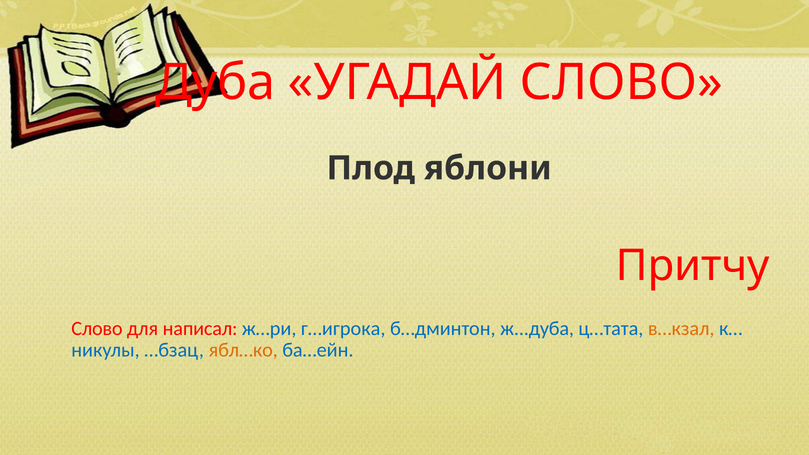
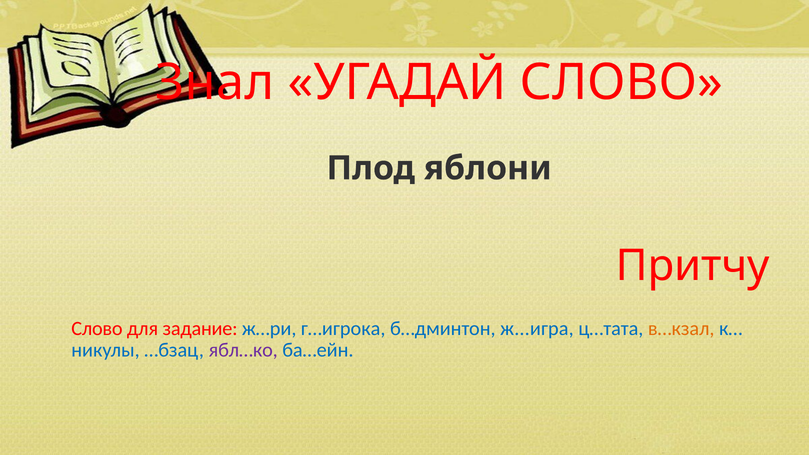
Дуба: Дуба -> Знал
написал: написал -> задание
ж...дуба: ж...дуба -> ж...игра
ябл…ко colour: orange -> purple
